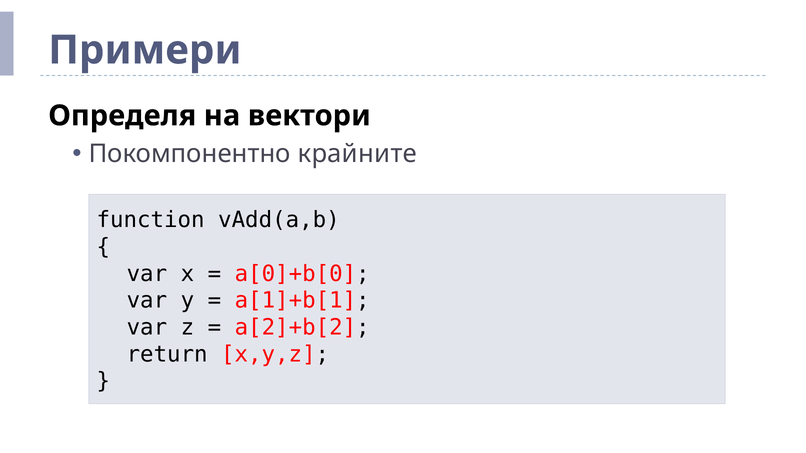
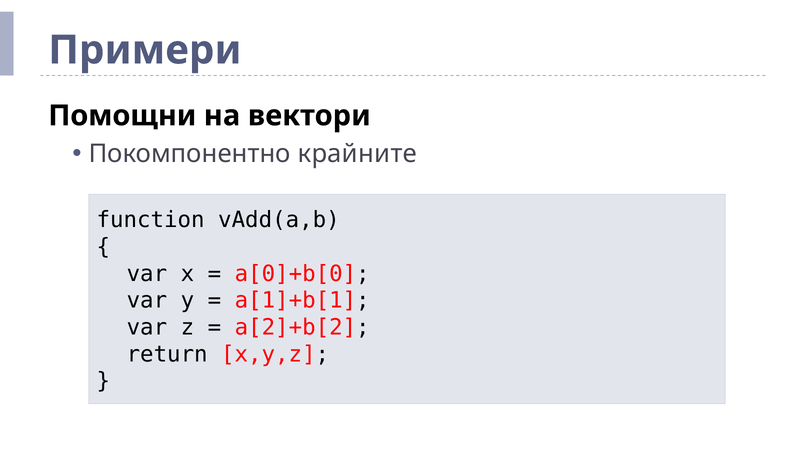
Определя: Определя -> Помощни
